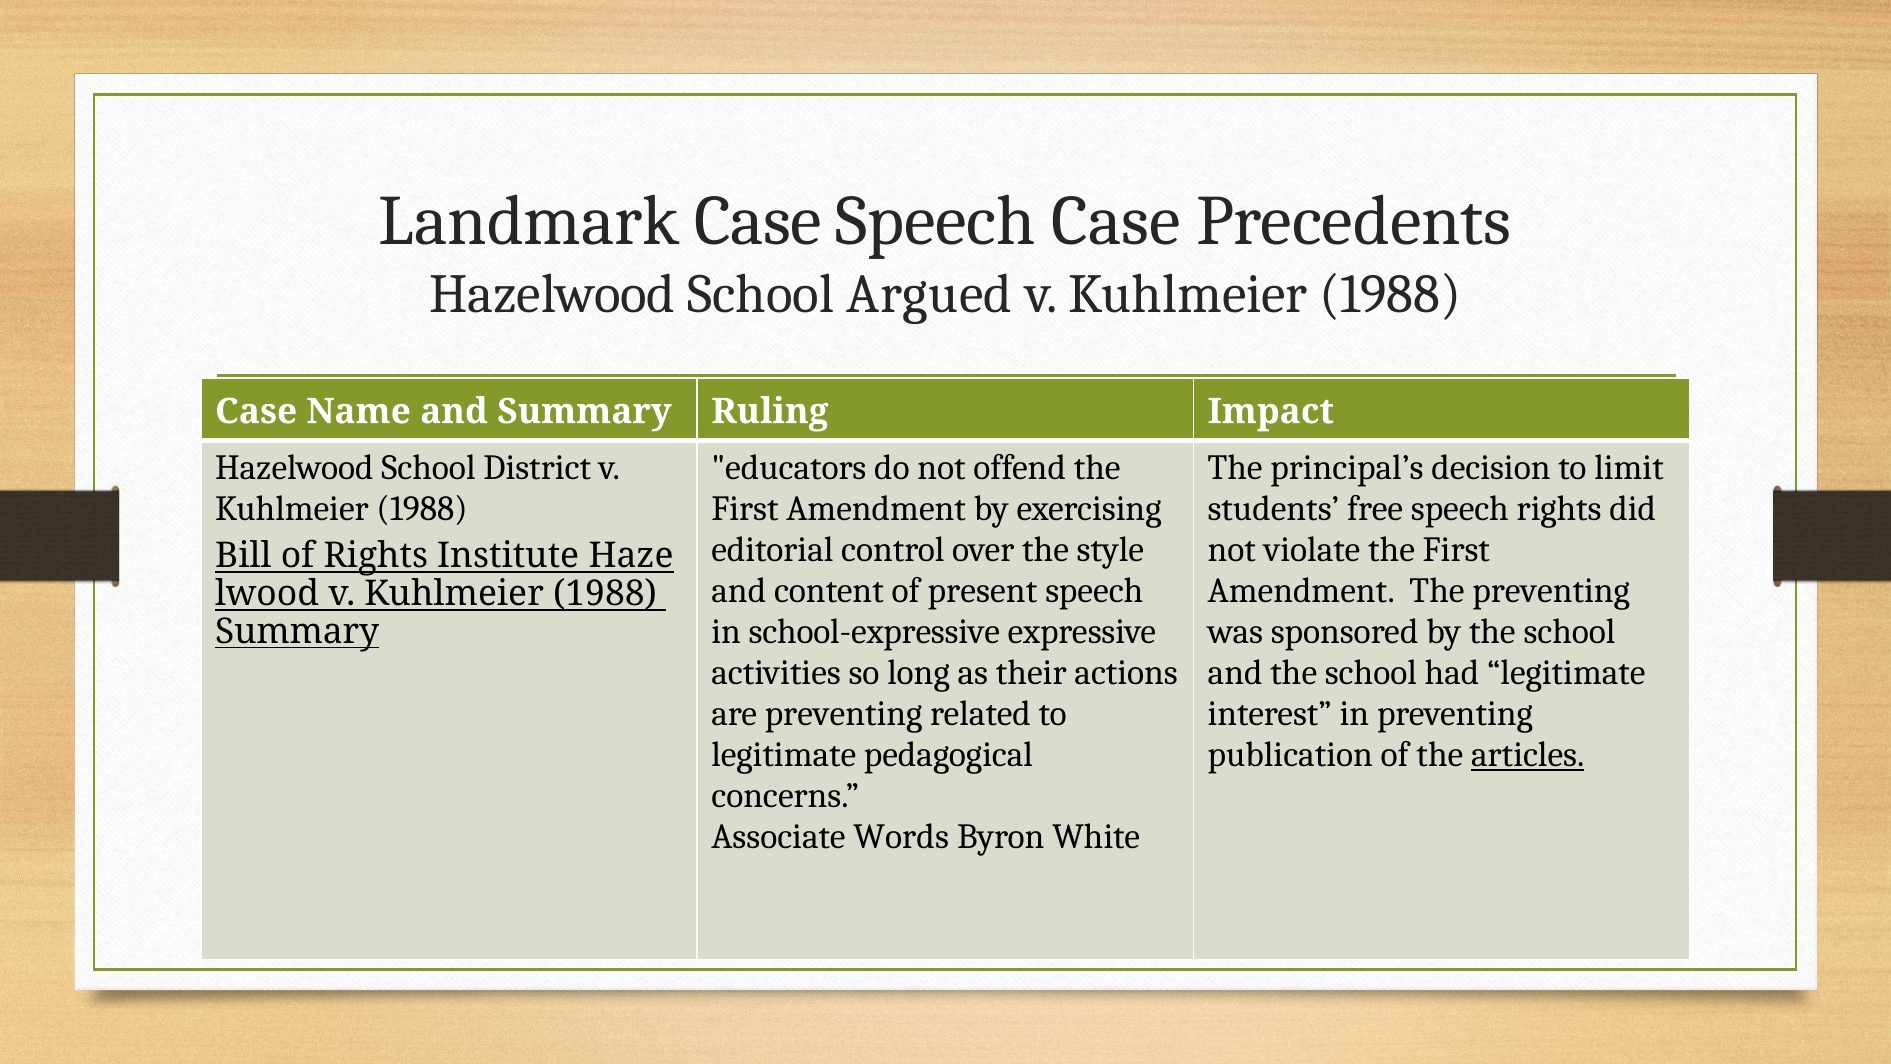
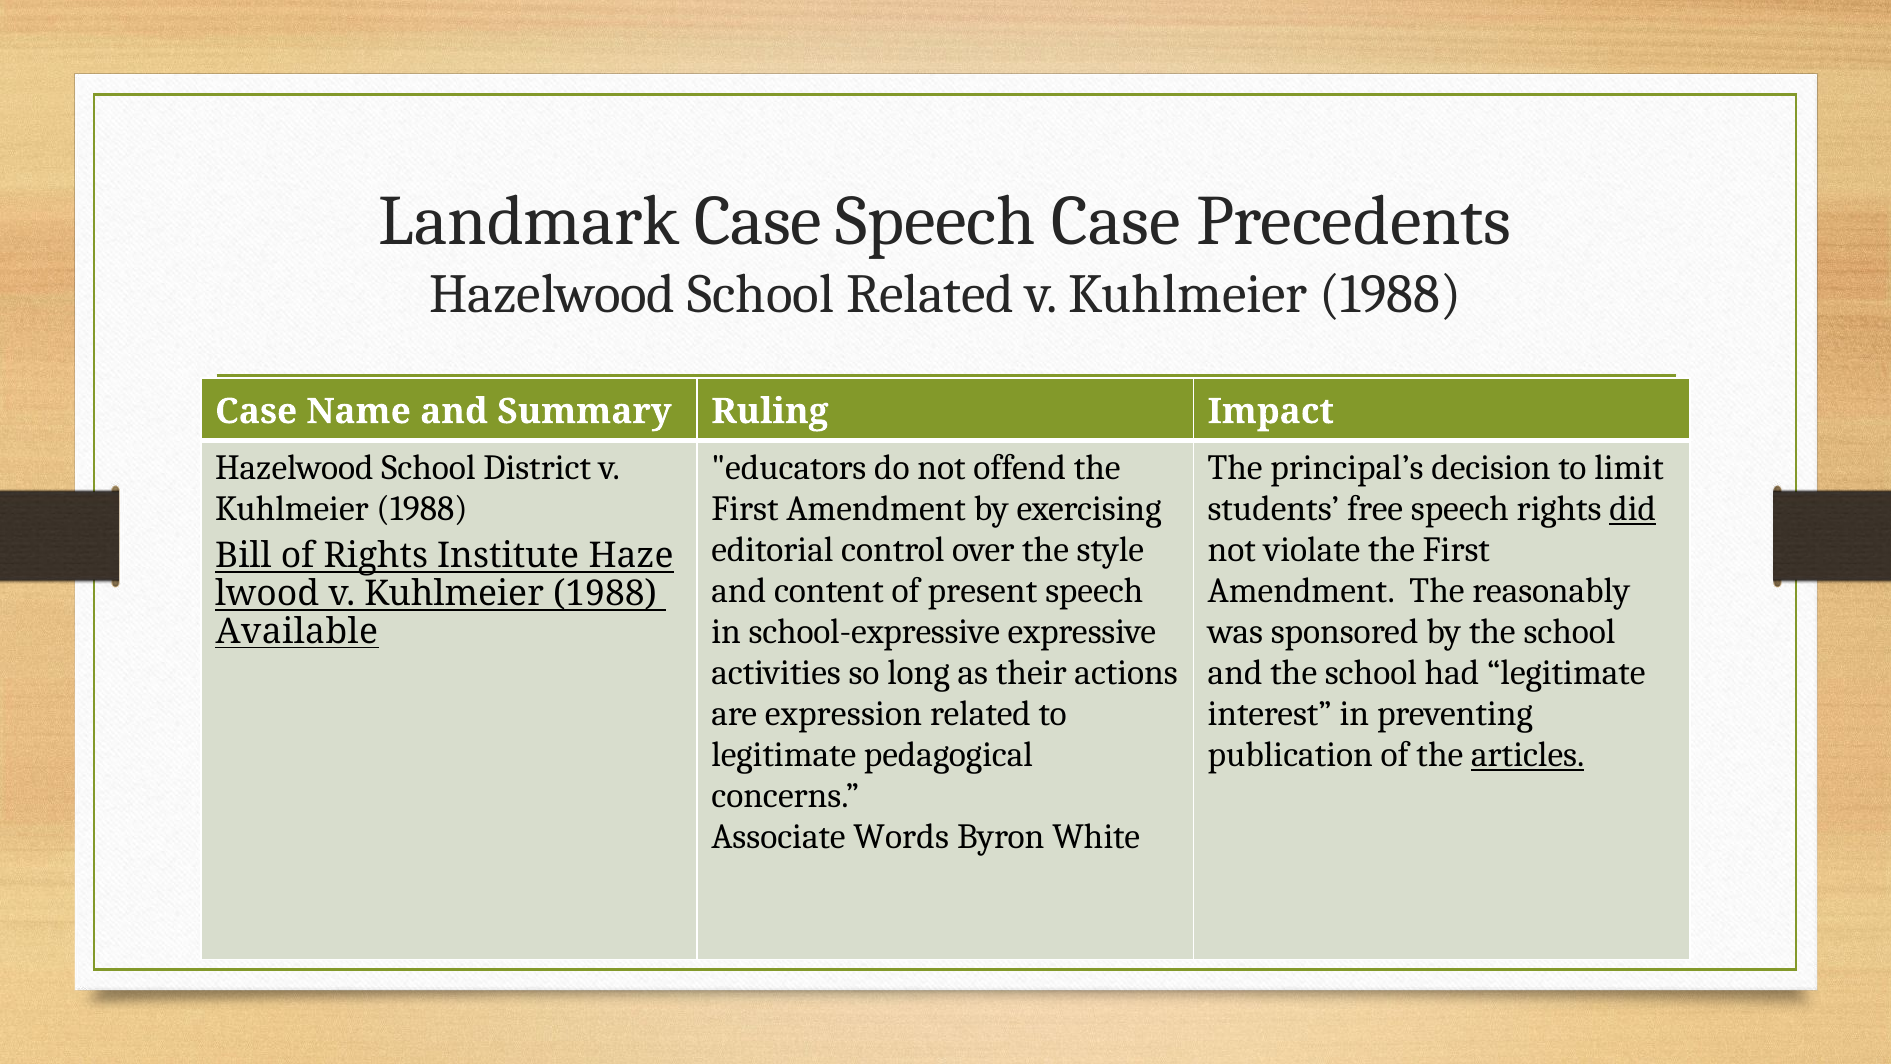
School Argued: Argued -> Related
did underline: none -> present
The preventing: preventing -> reasonably
Summary at (297, 631): Summary -> Available
are preventing: preventing -> expression
